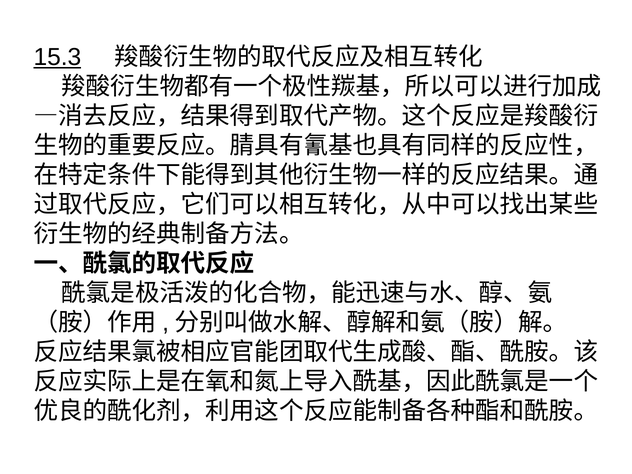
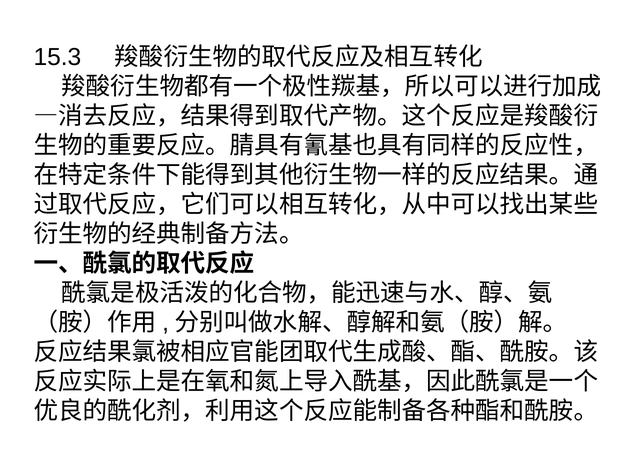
15.3 underline: present -> none
